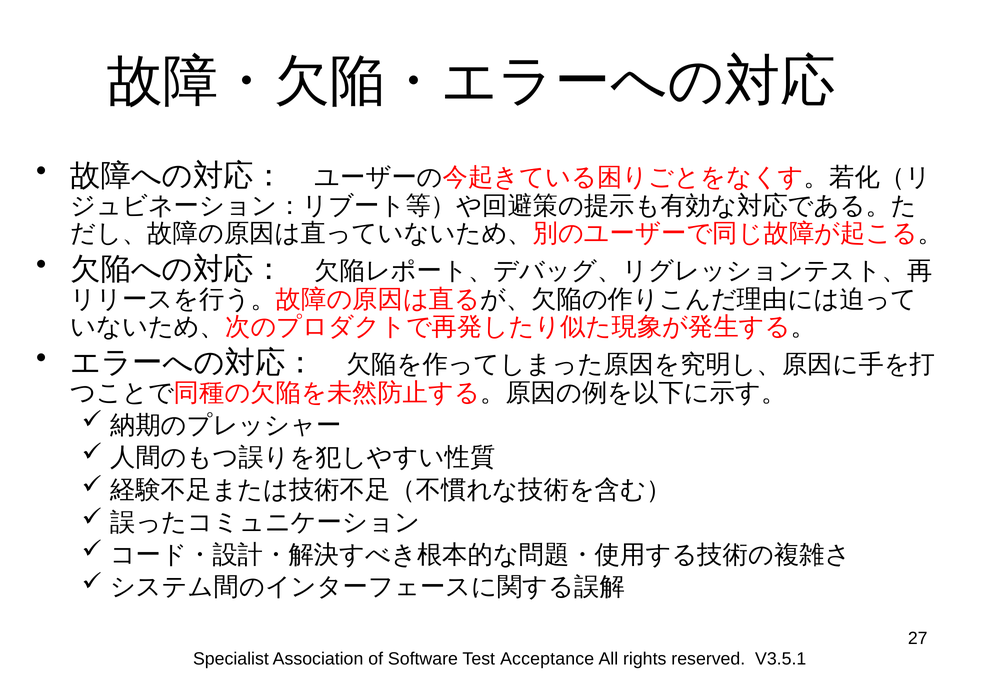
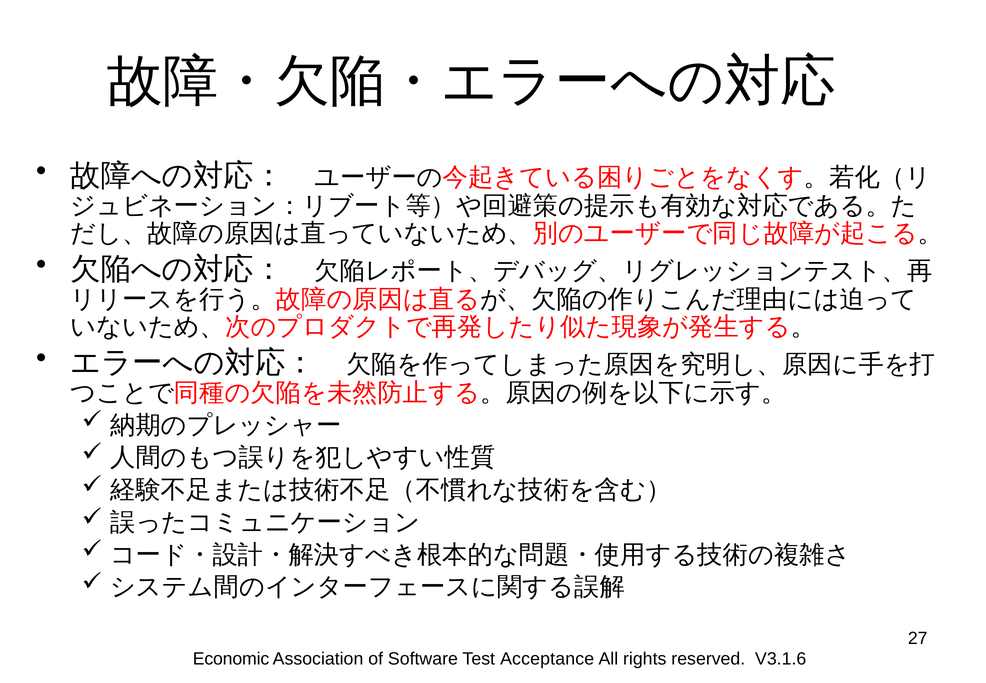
Specialist: Specialist -> Economic
V3.5.1: V3.5.1 -> V3.1.6
